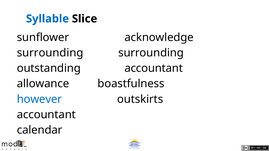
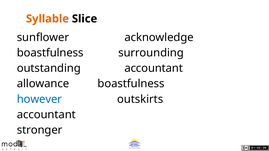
Syllable colour: blue -> orange
surrounding at (50, 53): surrounding -> boastfulness
calendar: calendar -> stronger
